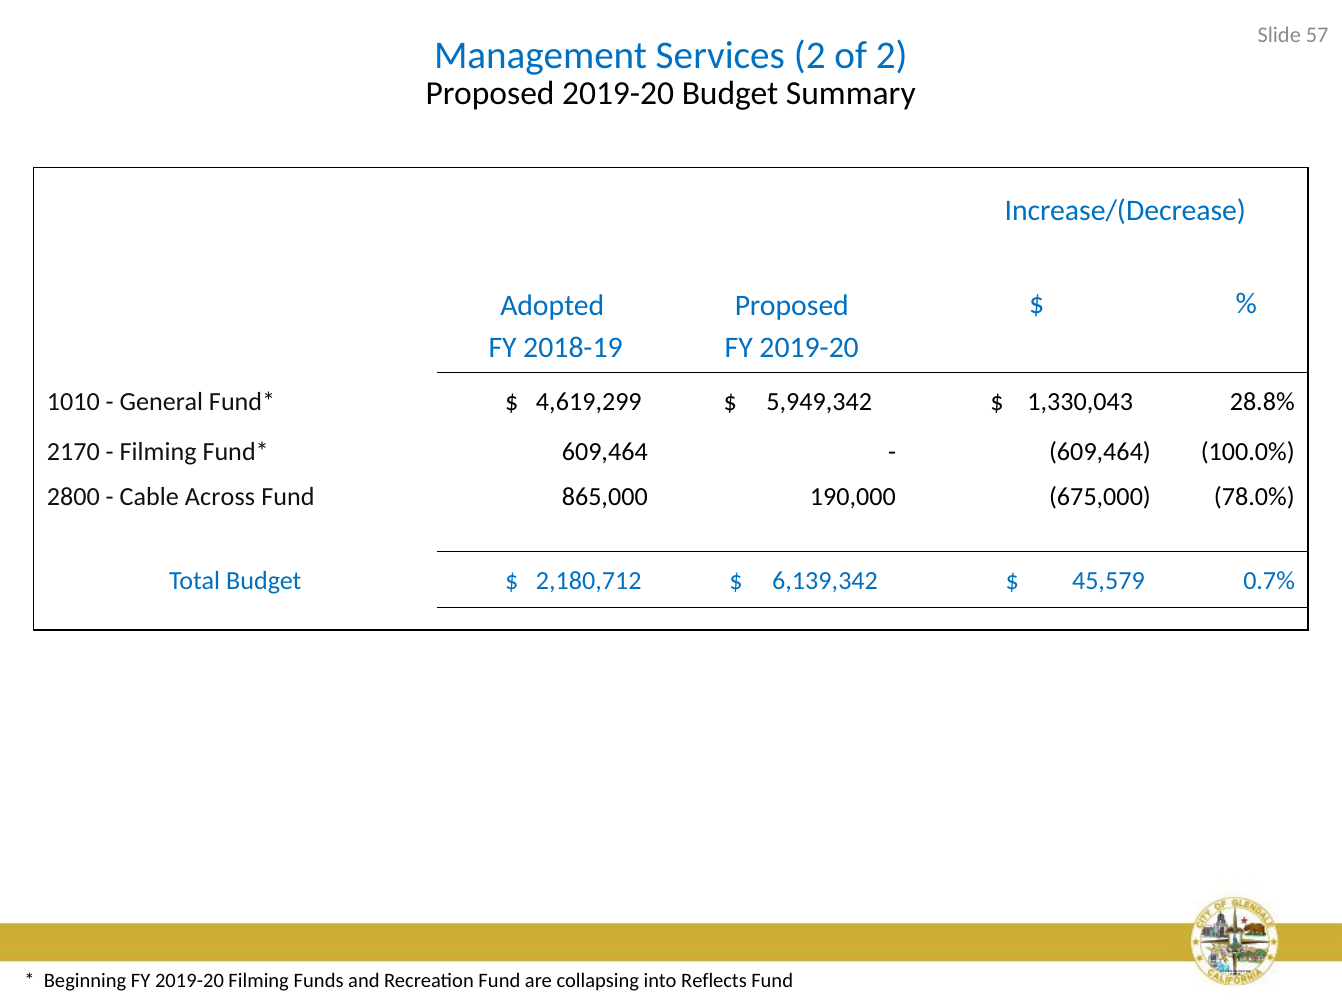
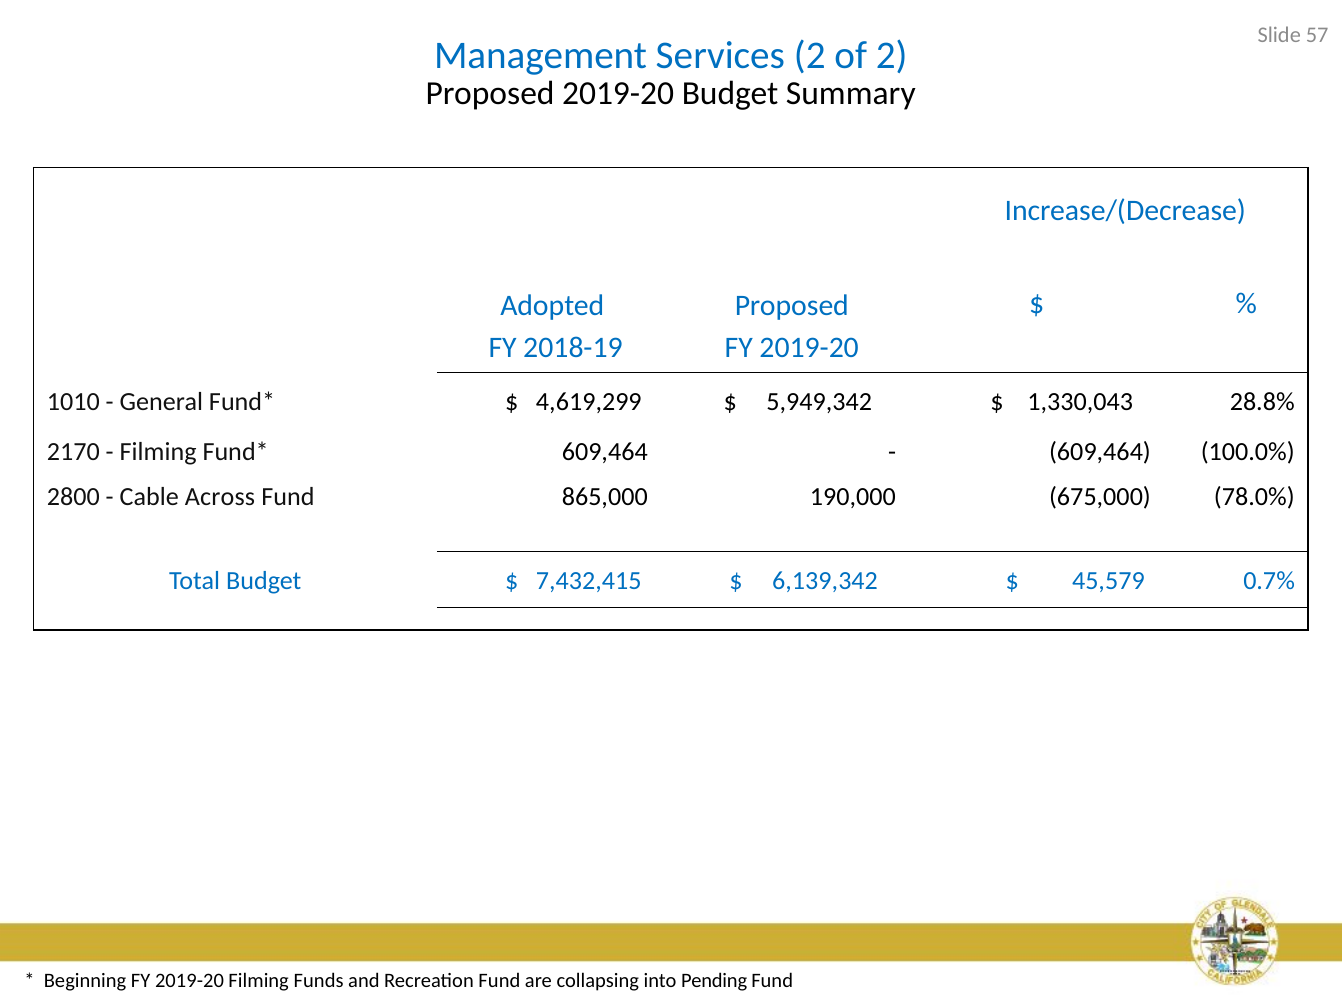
2,180,712: 2,180,712 -> 7,432,415
Reflects: Reflects -> Pending
